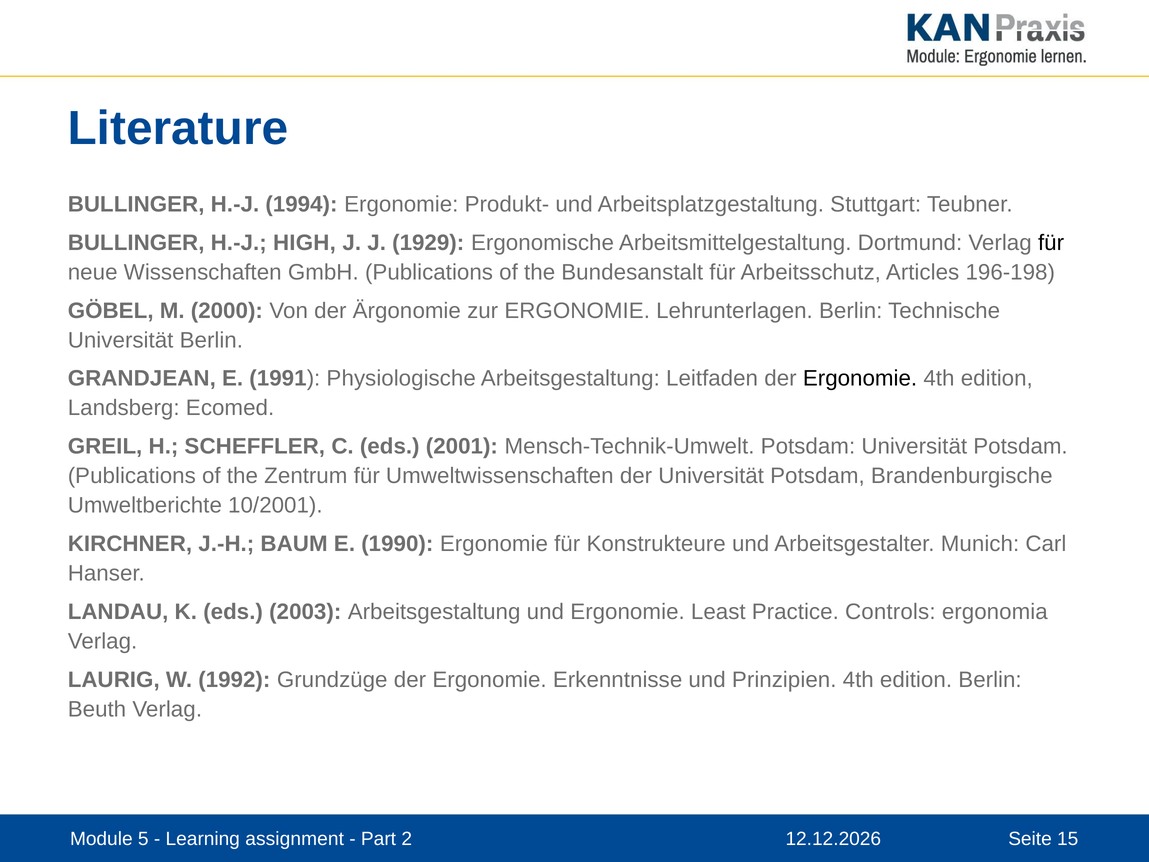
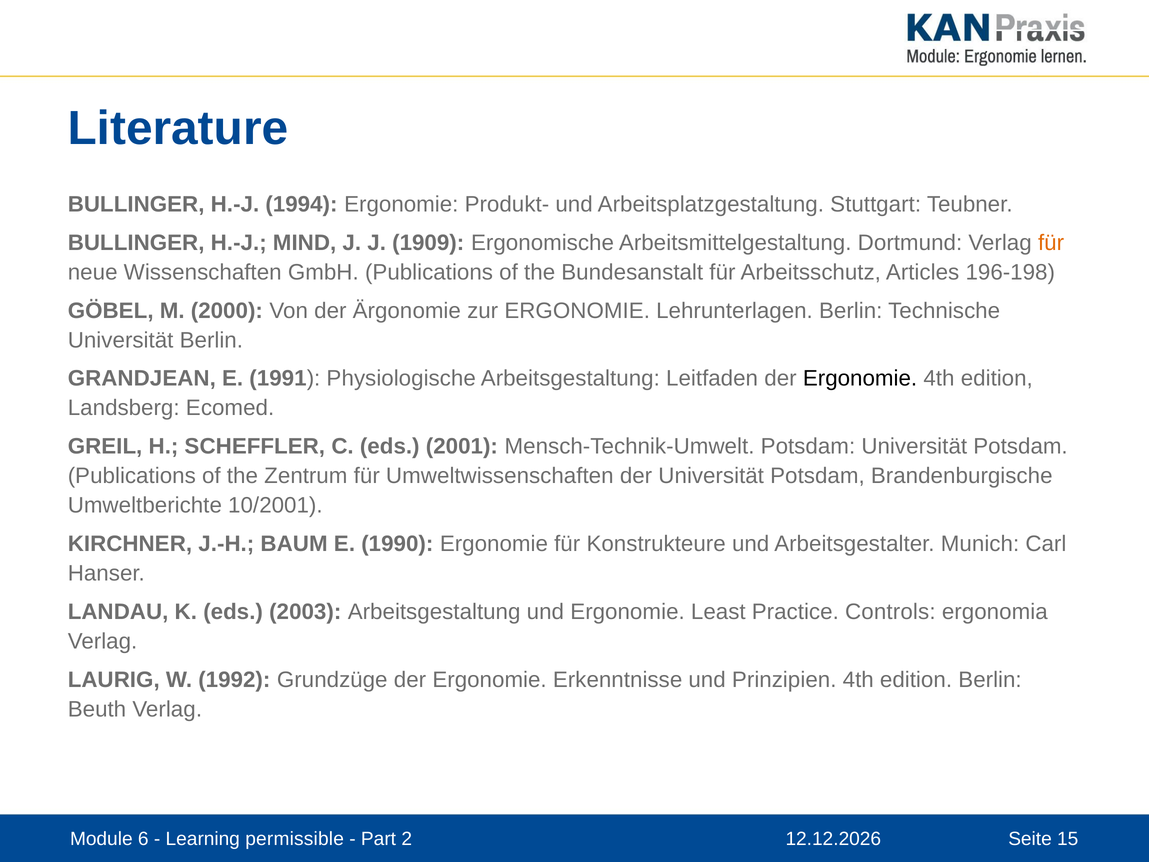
HIGH: HIGH -> MIND
1929: 1929 -> 1909
für at (1051, 243) colour: black -> orange
5: 5 -> 6
assignment: assignment -> permissible
